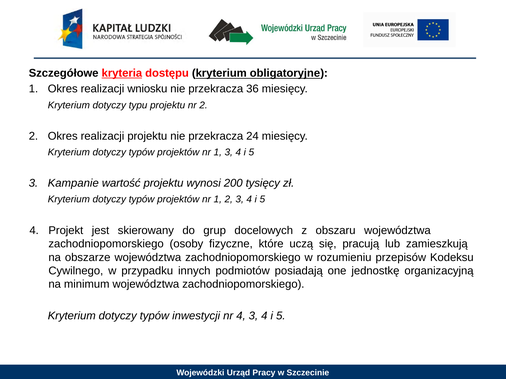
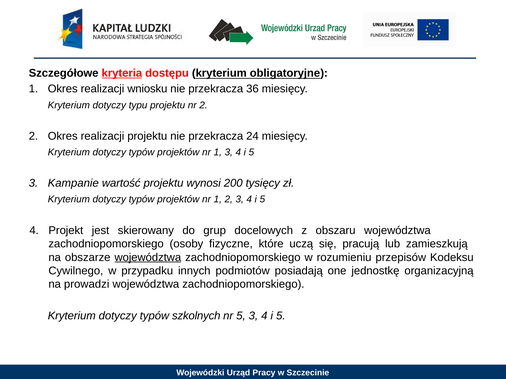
województwa at (148, 258) underline: none -> present
minimum: minimum -> prowadzi
inwestycji: inwestycji -> szkolnych
nr 4: 4 -> 5
